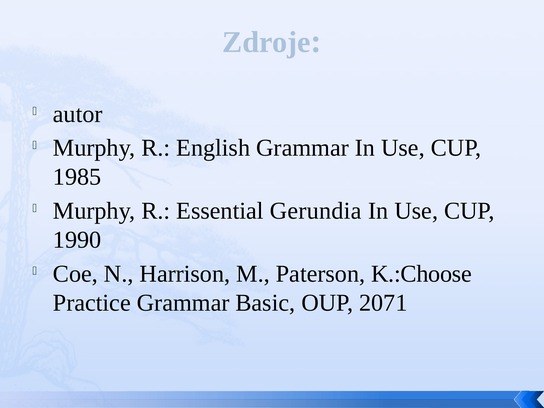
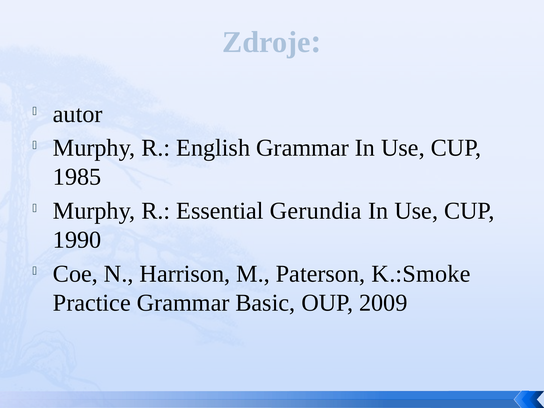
K.:Choose: K.:Choose -> K.:Smoke
2071: 2071 -> 2009
